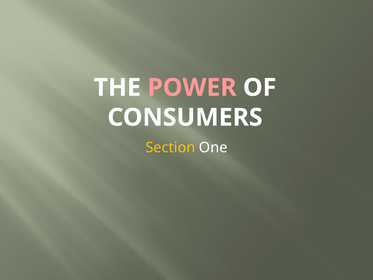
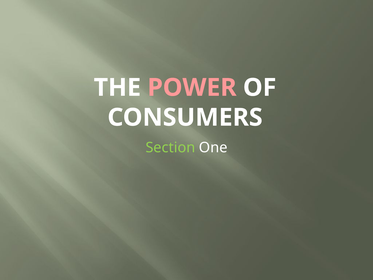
Section colour: yellow -> light green
